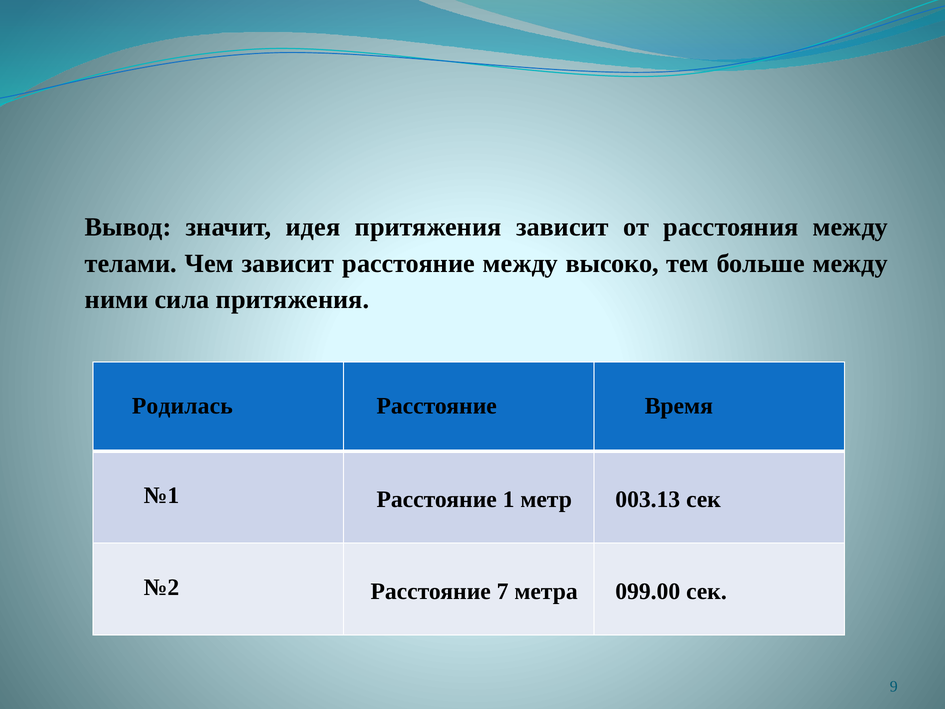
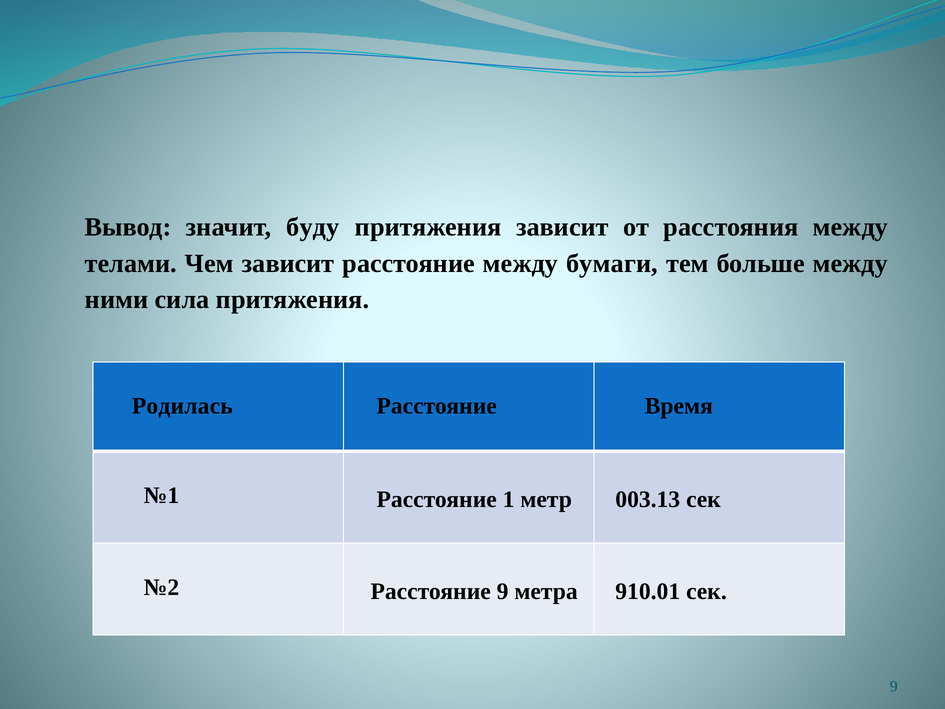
идея: идея -> буду
высоко: высоко -> бумаги
Расстояние 7: 7 -> 9
099.00: 099.00 -> 910.01
